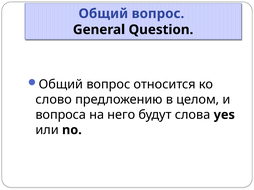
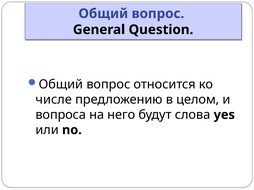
слово: слово -> числе
